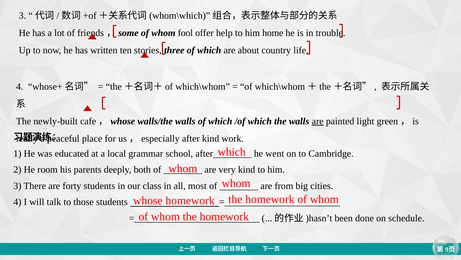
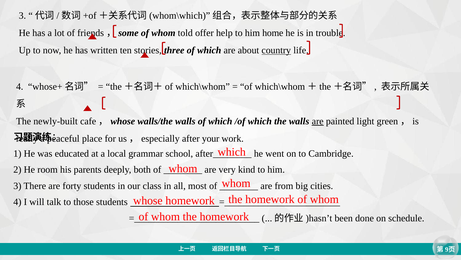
fool: fool -> told
country underline: none -> present
after kind: kind -> your
